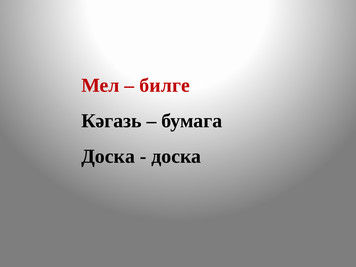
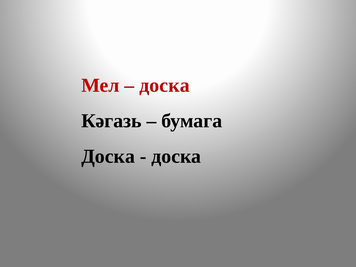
билге at (165, 85): билге -> доска
